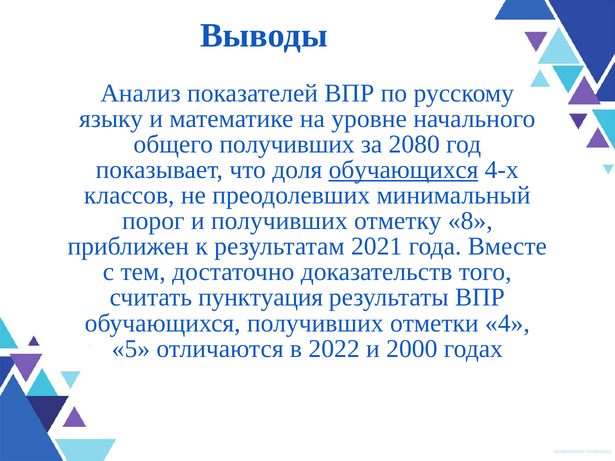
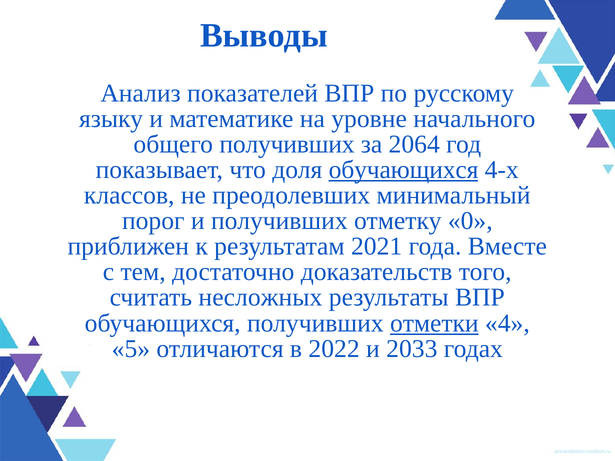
2080: 2080 -> 2064
8: 8 -> 0
пунктуация: пунктуация -> несложных
отметки underline: none -> present
2000: 2000 -> 2033
